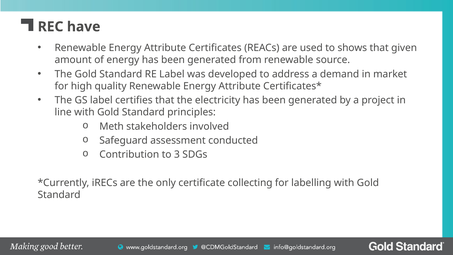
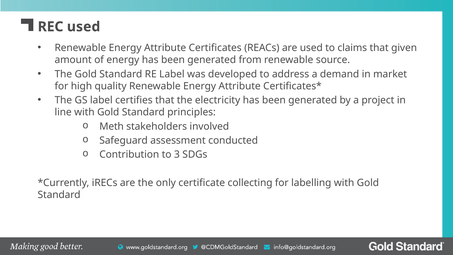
REC have: have -> used
shows: shows -> claims
